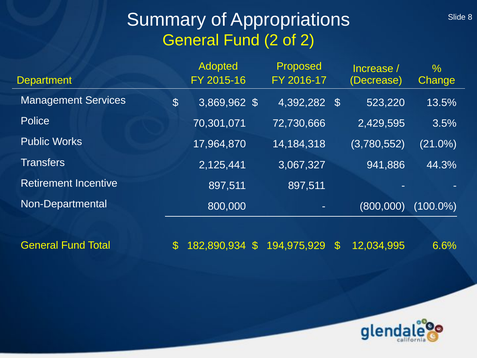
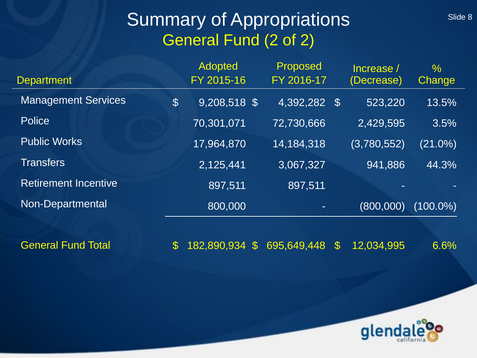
3,869,962: 3,869,962 -> 9,208,518
194,975,929: 194,975,929 -> 695,649,448
